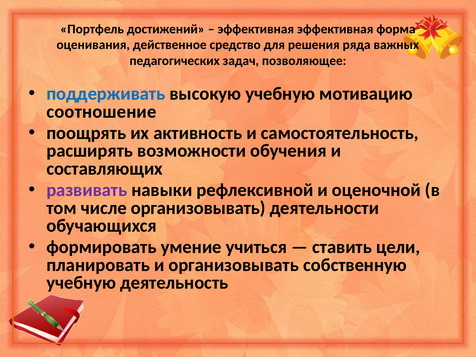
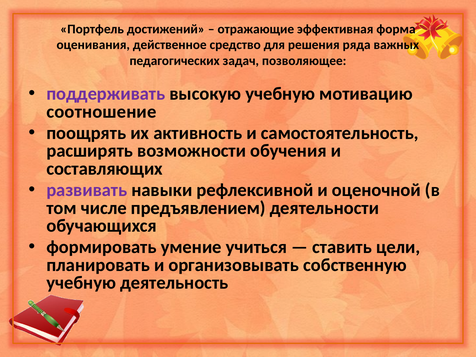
эффективная at (256, 29): эффективная -> отражающие
поддерживать colour: blue -> purple
числе организовывать: организовывать -> предъявлением
